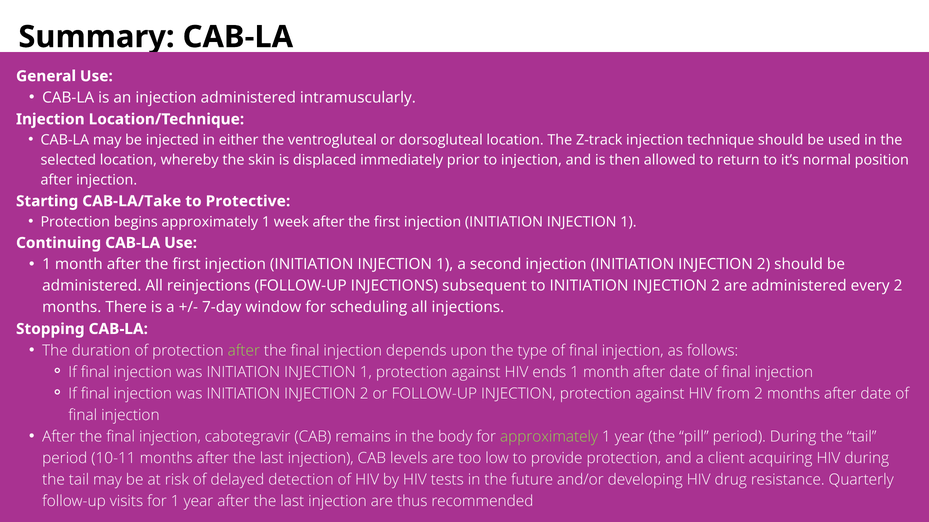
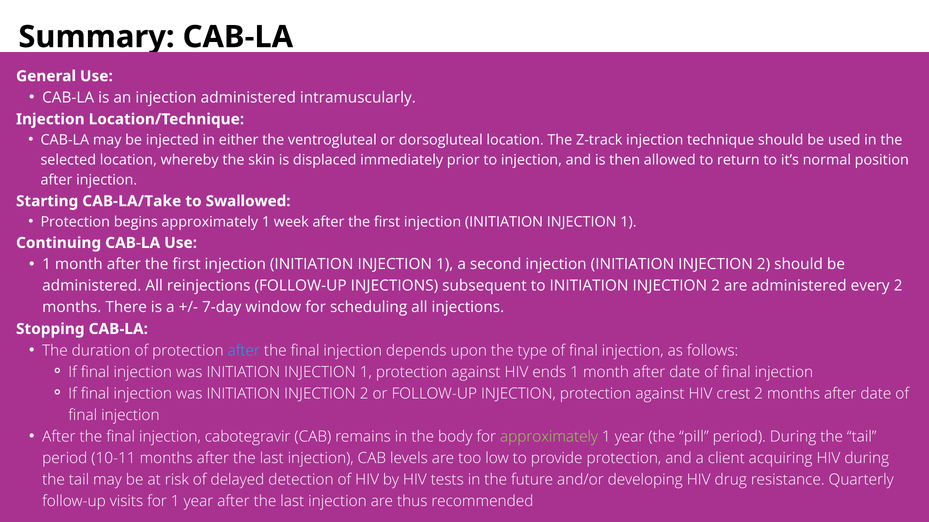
Protective: Protective -> Swallowed
after at (244, 351) colour: light green -> light blue
from: from -> crest
